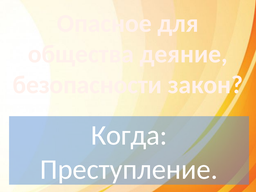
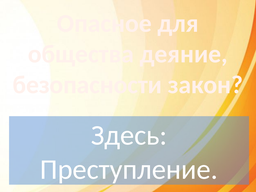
Когда: Когда -> Здесь
